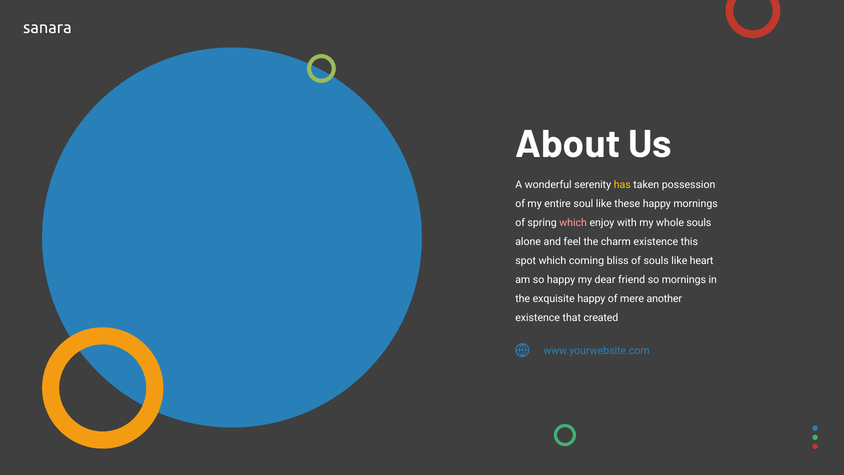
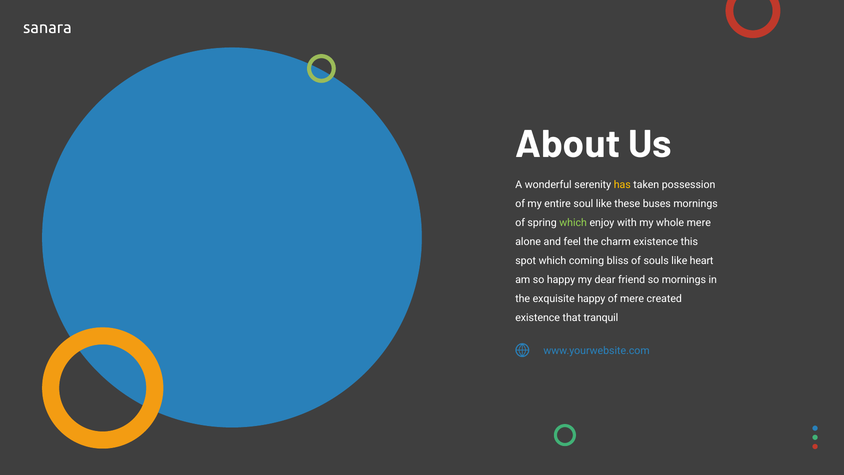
these happy: happy -> buses
which at (573, 222) colour: pink -> light green
whole souls: souls -> mere
another: another -> created
created: created -> tranquil
